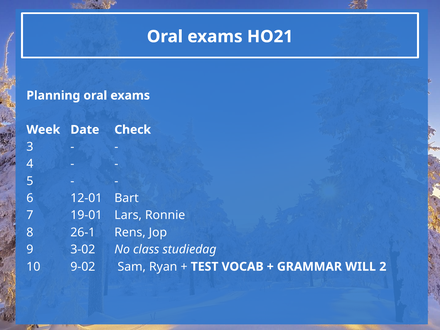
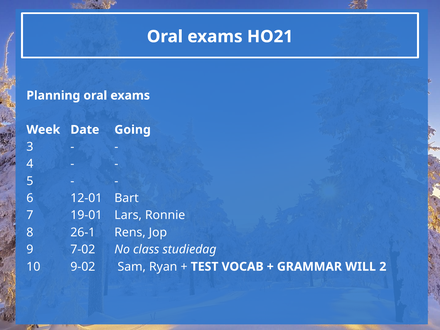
Check: Check -> Going
3-02: 3-02 -> 7-02
